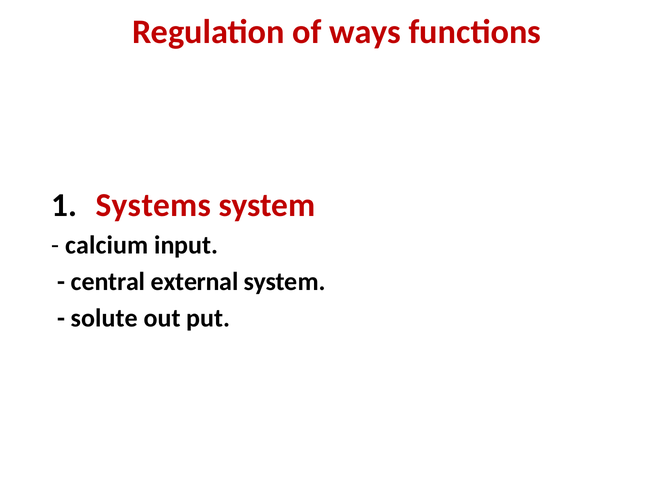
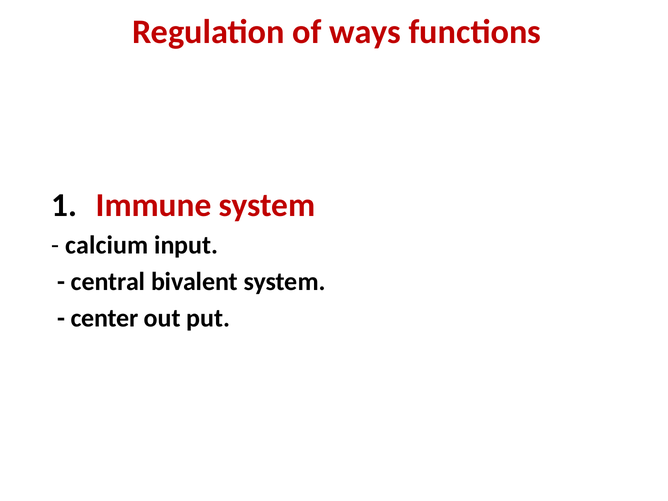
Systems: Systems -> Immune
external: external -> bivalent
solute: solute -> center
